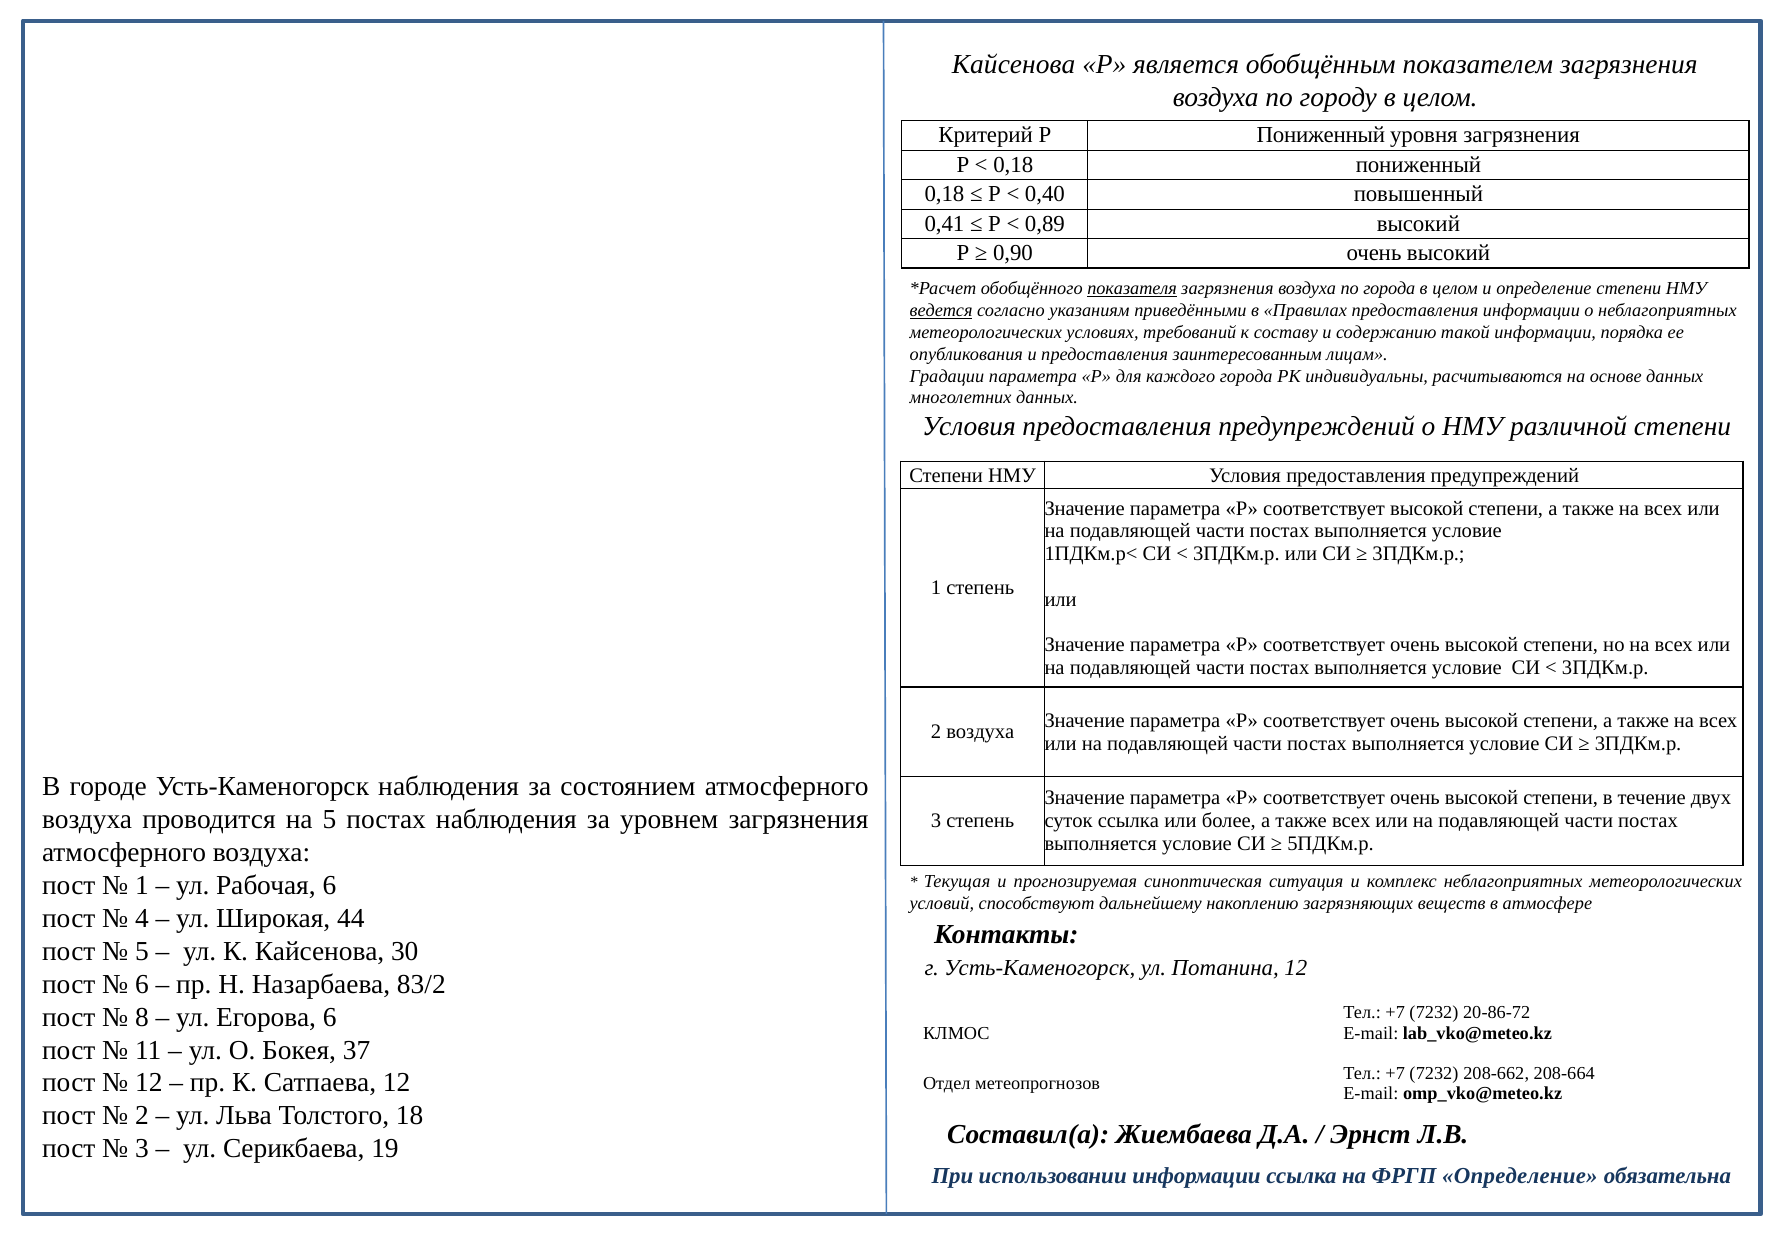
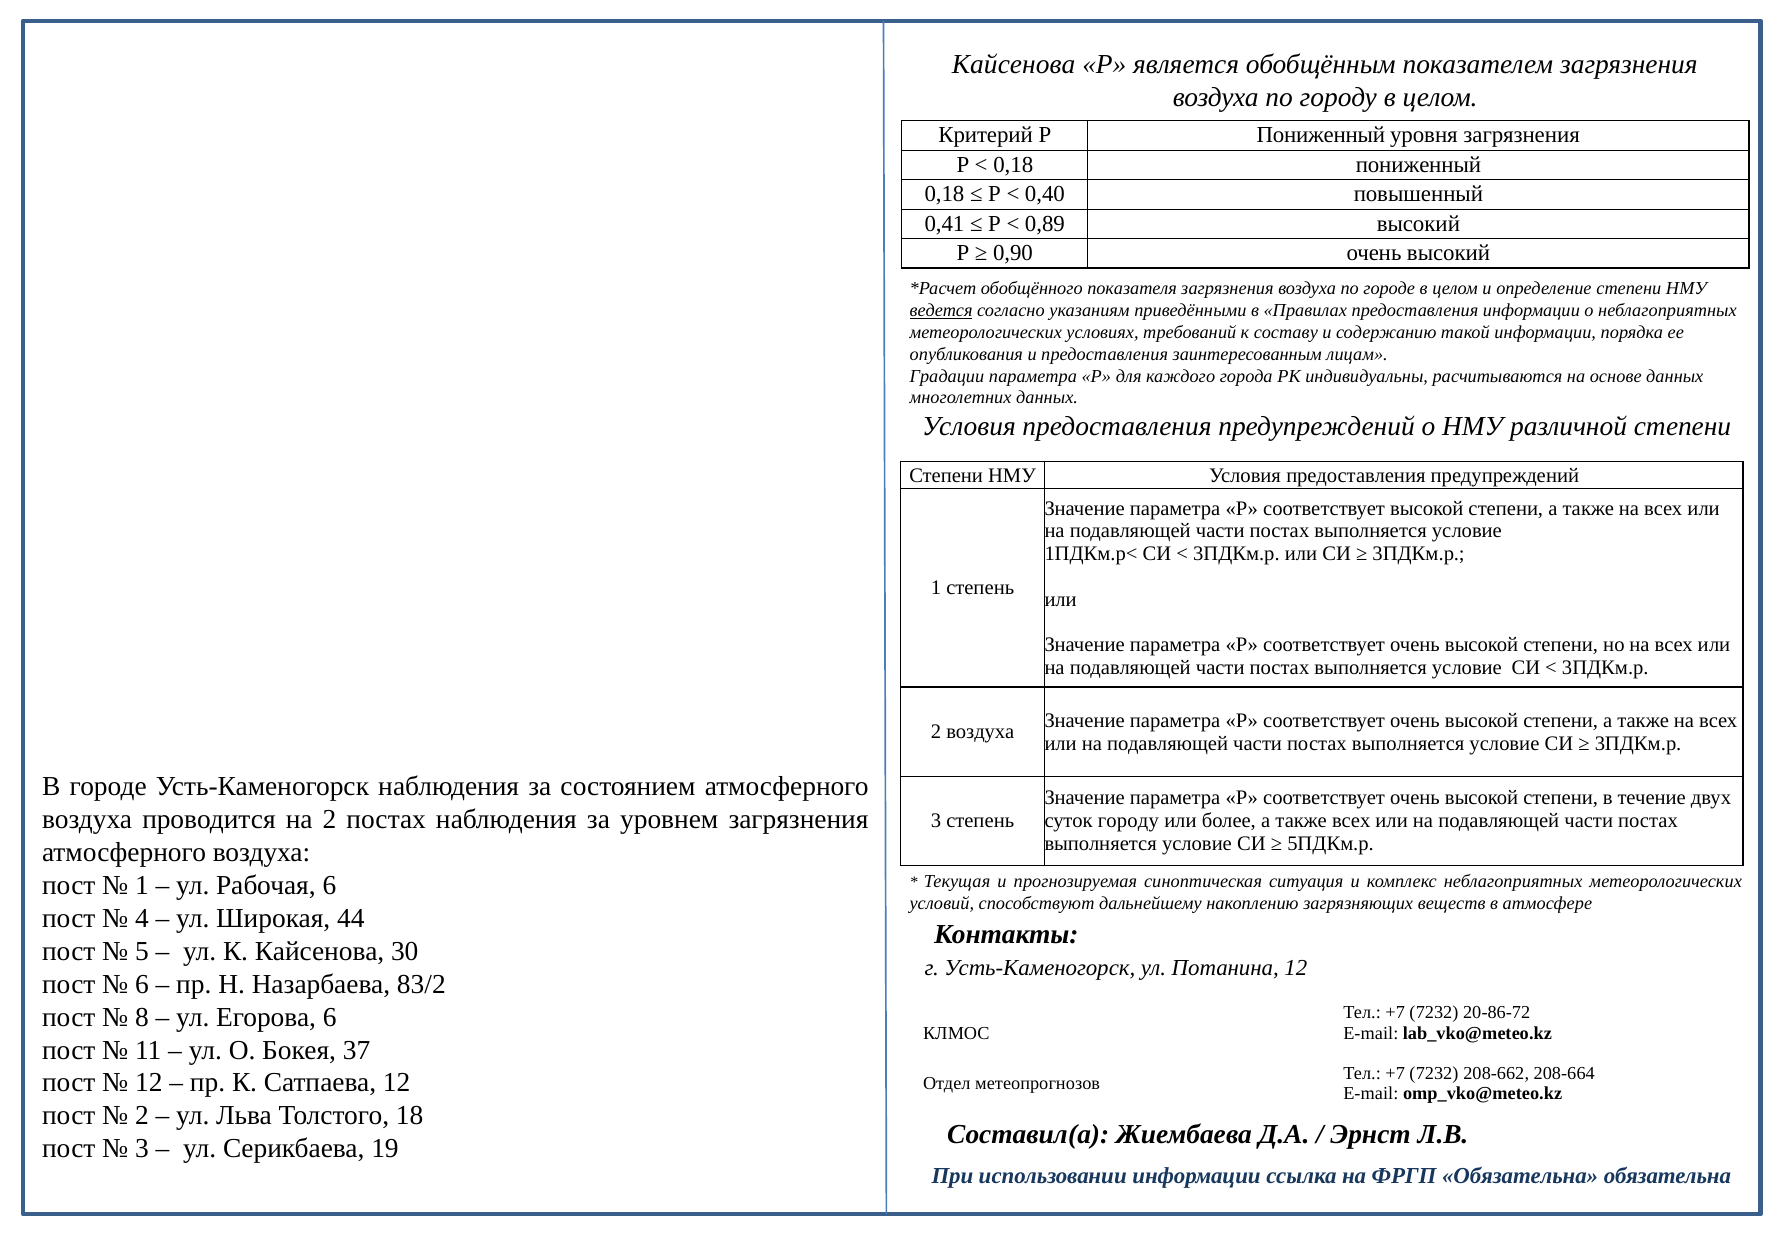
показателя underline: present -> none
по города: города -> городе
на 5: 5 -> 2
суток ссылка: ссылка -> городу
ФРГП Определение: Определение -> Обязательна
